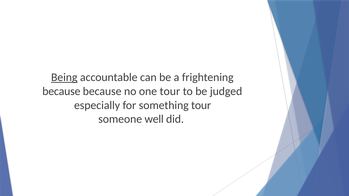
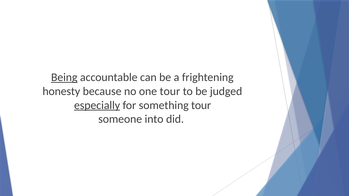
because at (61, 91): because -> honesty
especially underline: none -> present
well: well -> into
